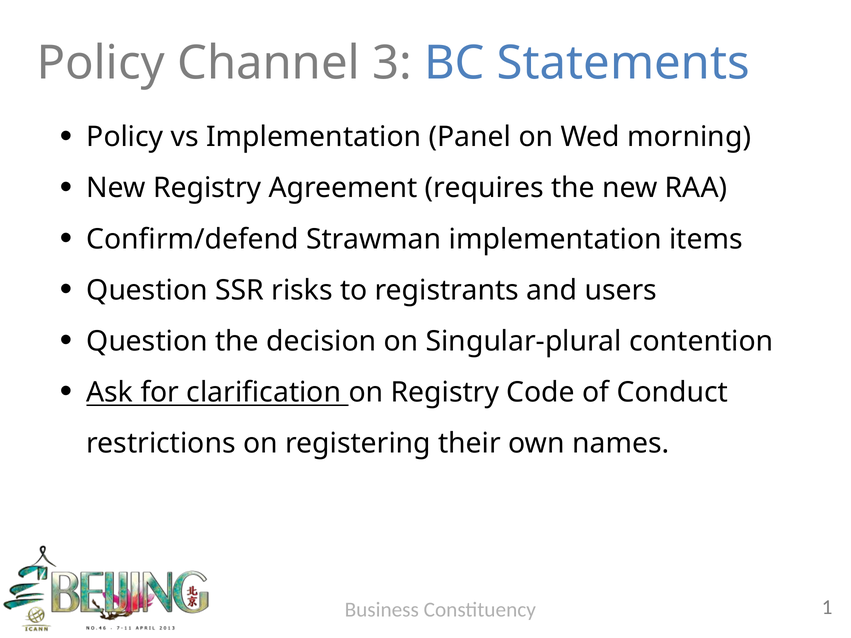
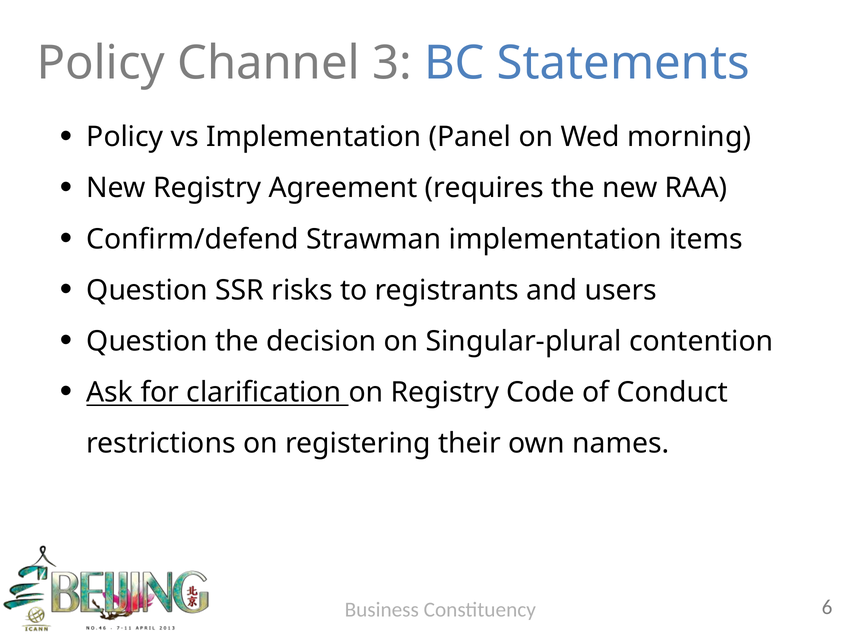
1: 1 -> 6
